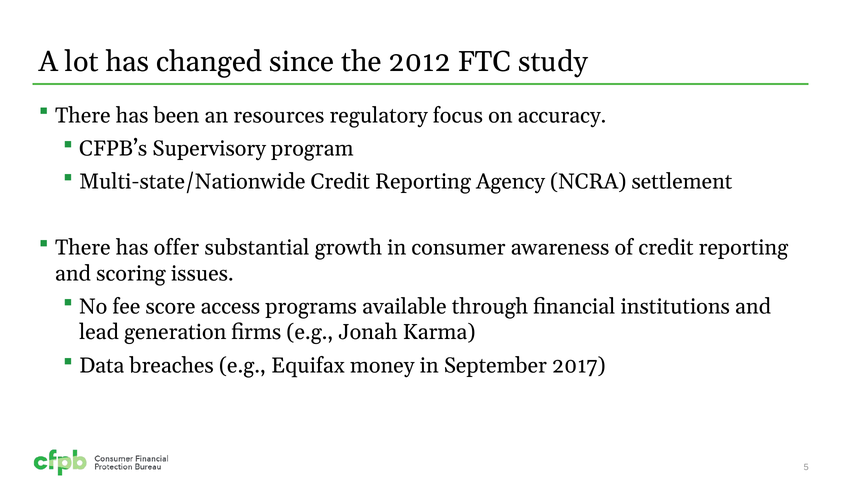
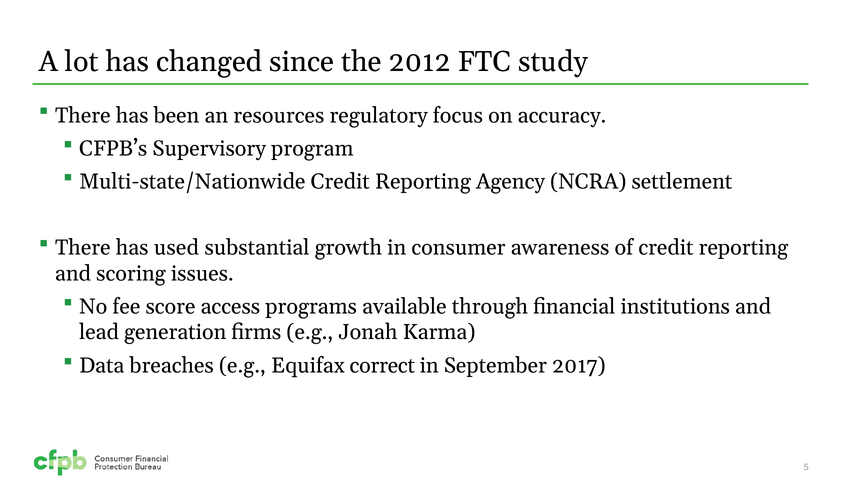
offer: offer -> used
money: money -> correct
